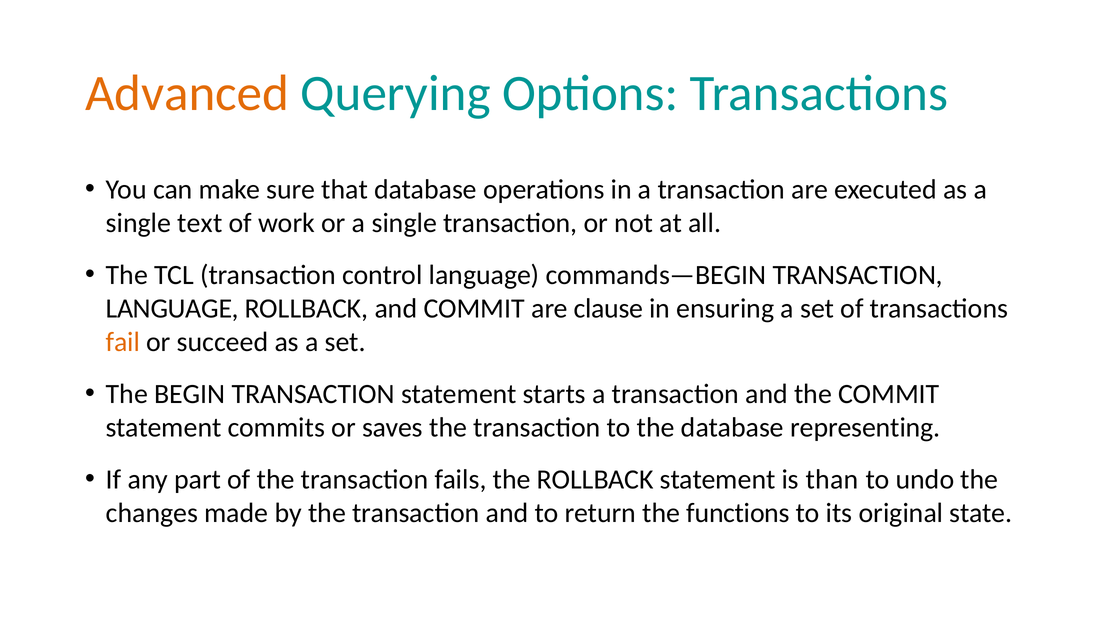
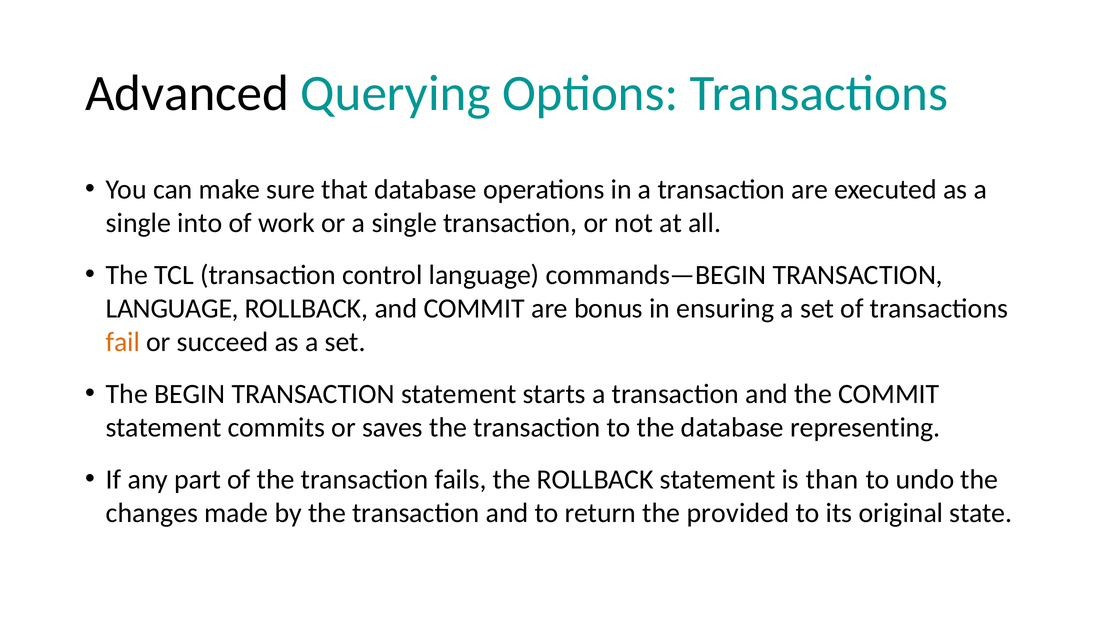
Advanced colour: orange -> black
text: text -> into
clause: clause -> bonus
functions: functions -> provided
